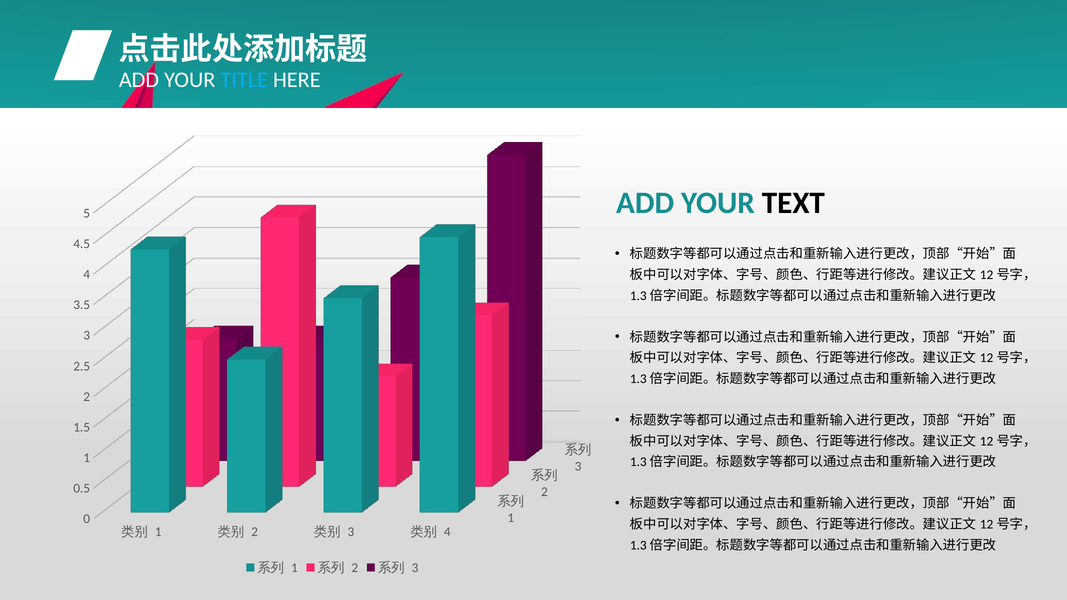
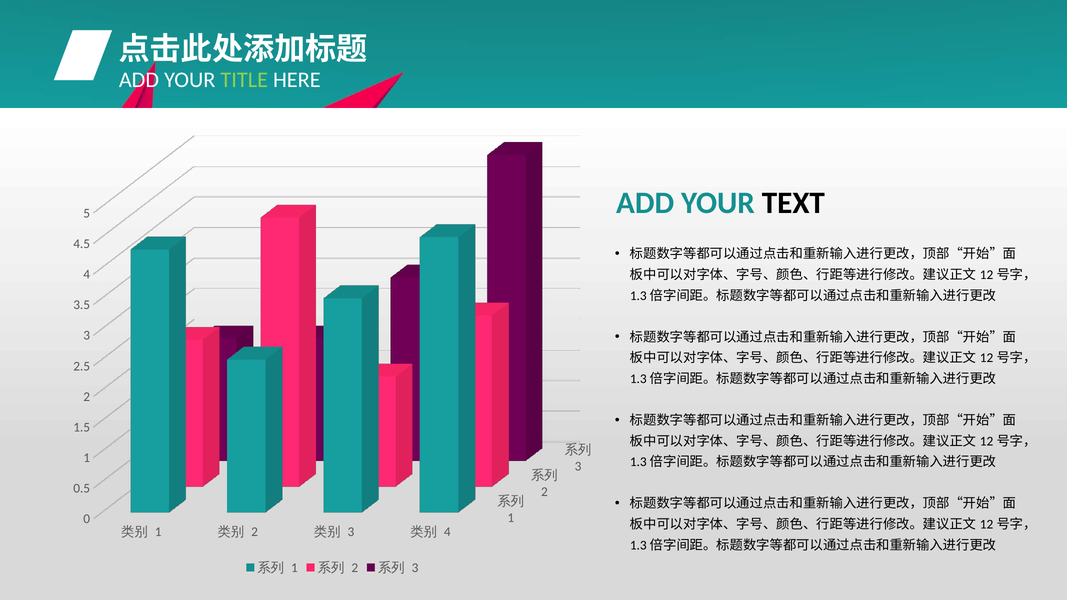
TITLE colour: light blue -> light green
